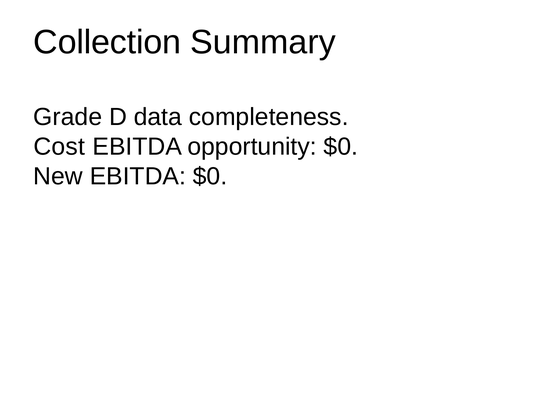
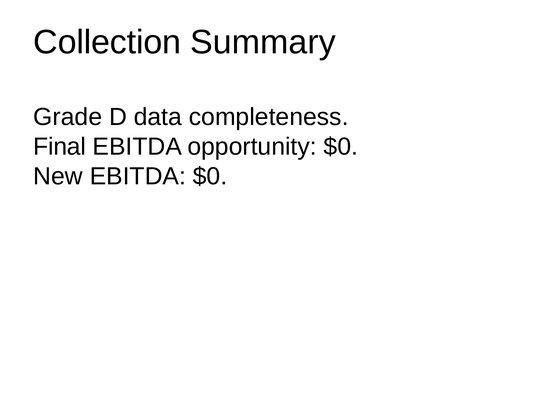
Cost: Cost -> Final
